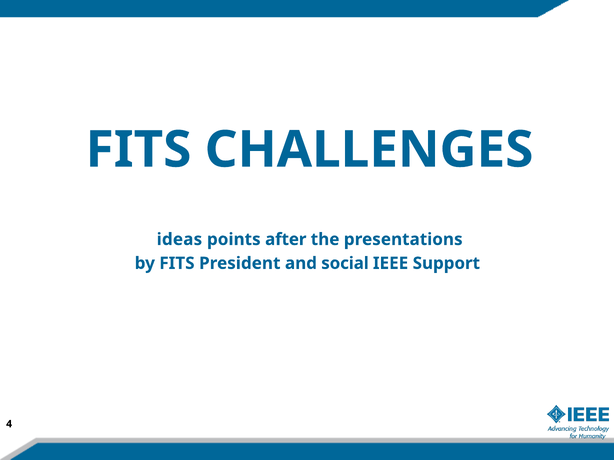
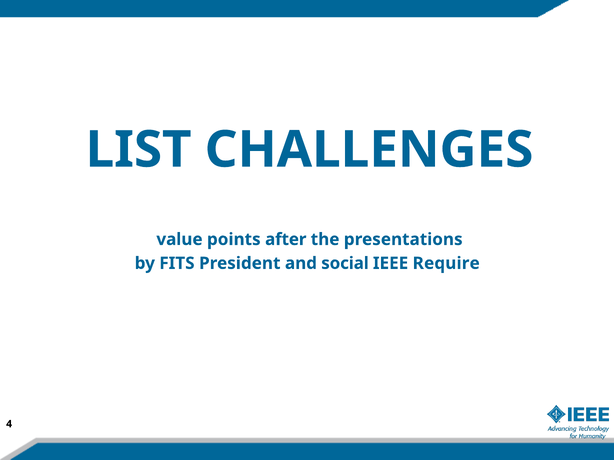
FITS at (138, 150): FITS -> LIST
ideas: ideas -> value
Support: Support -> Require
